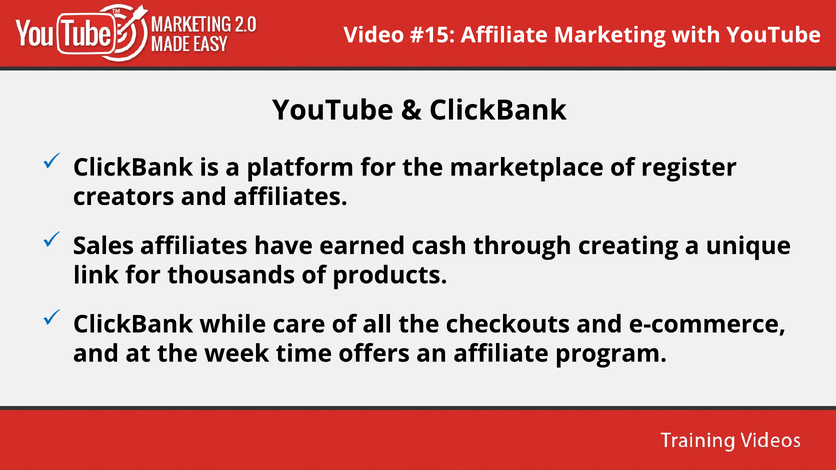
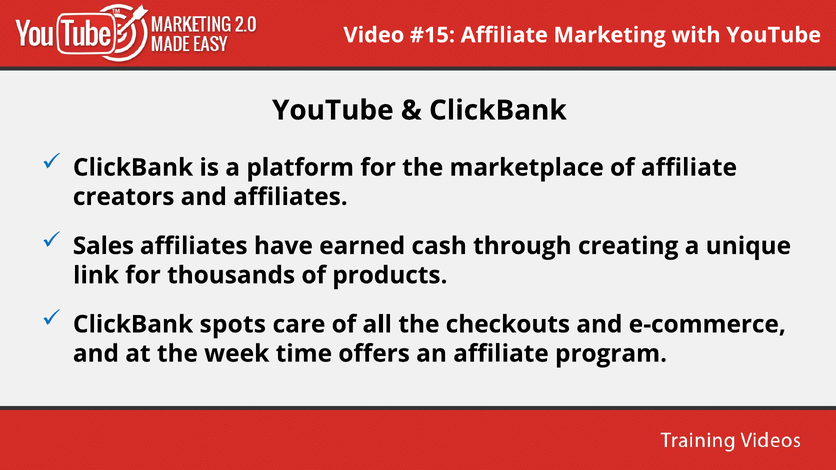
of register: register -> affiliate
while: while -> spots
